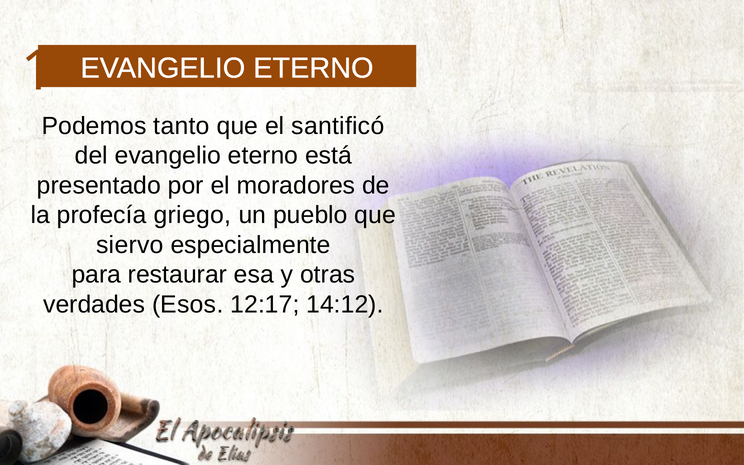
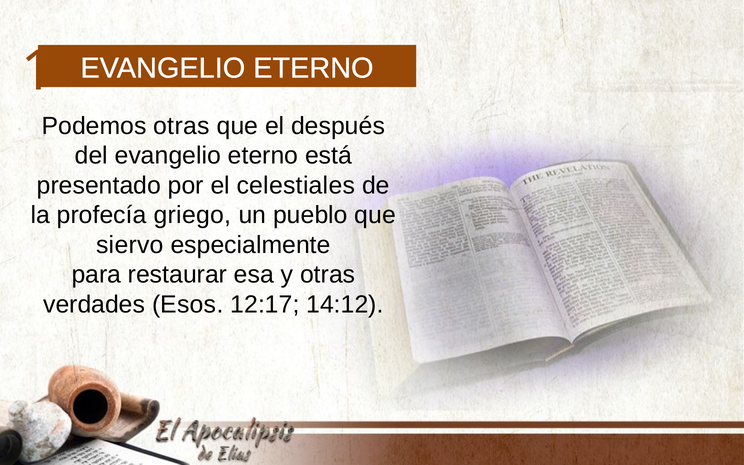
Podemos tanto: tanto -> otras
santificó: santificó -> después
moradores: moradores -> celestiales
